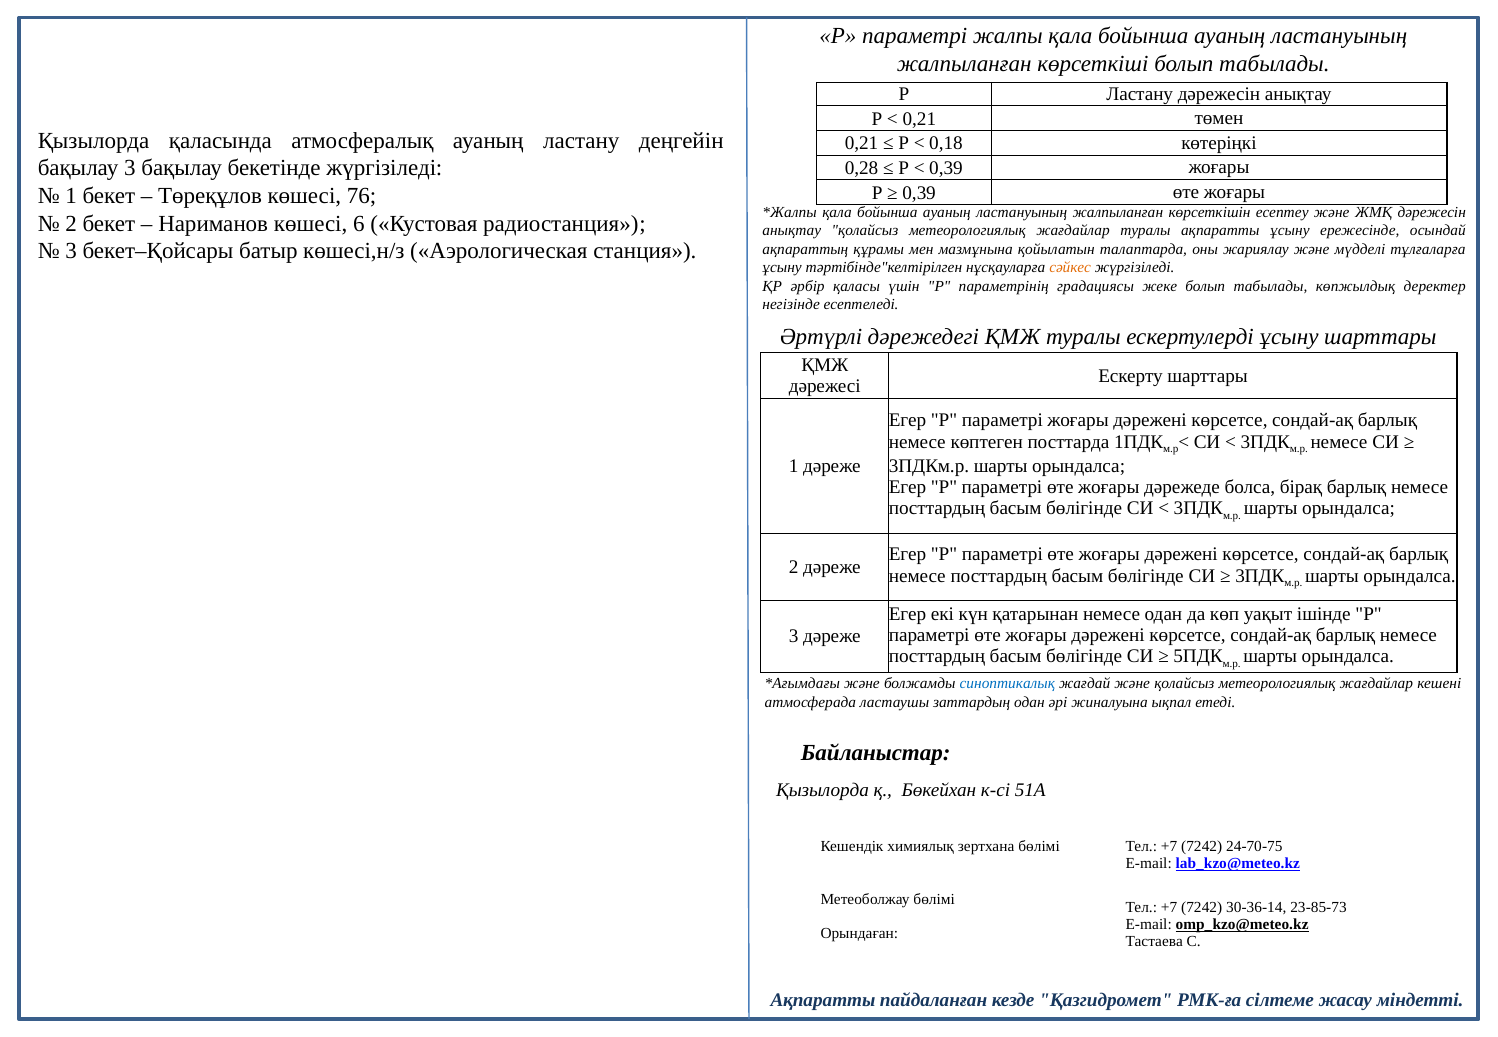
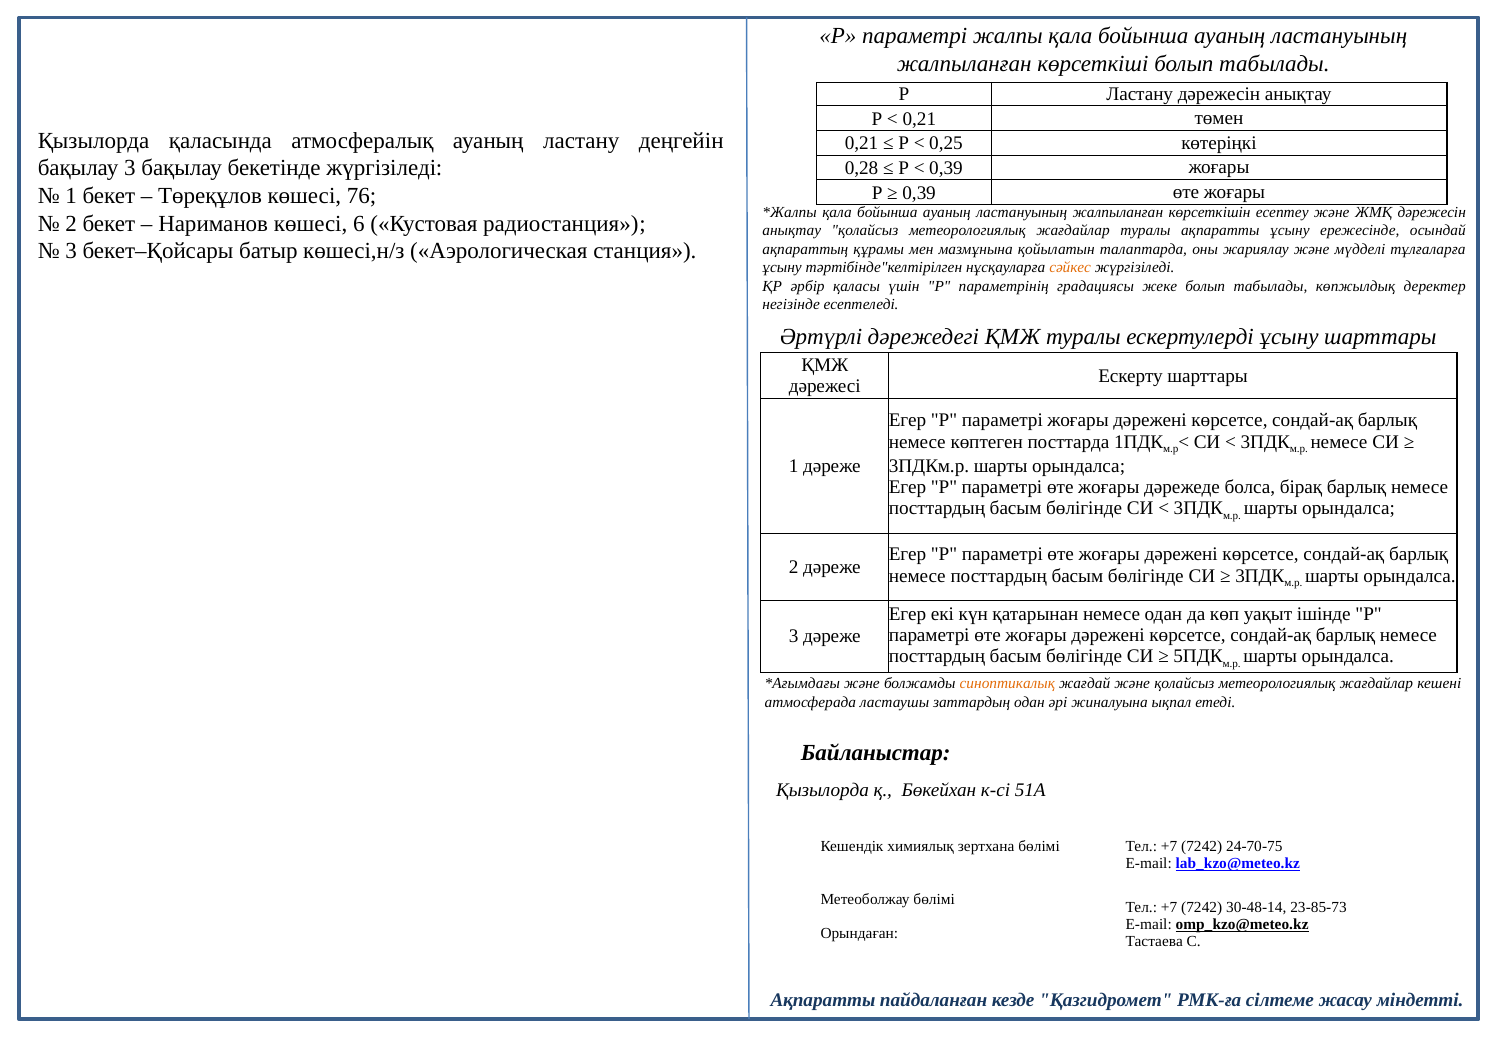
0,18: 0,18 -> 0,25
синоптикалық colour: blue -> orange
30-36-14: 30-36-14 -> 30-48-14
